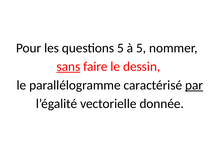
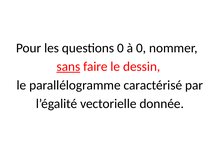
questions 5: 5 -> 0
à 5: 5 -> 0
par underline: present -> none
